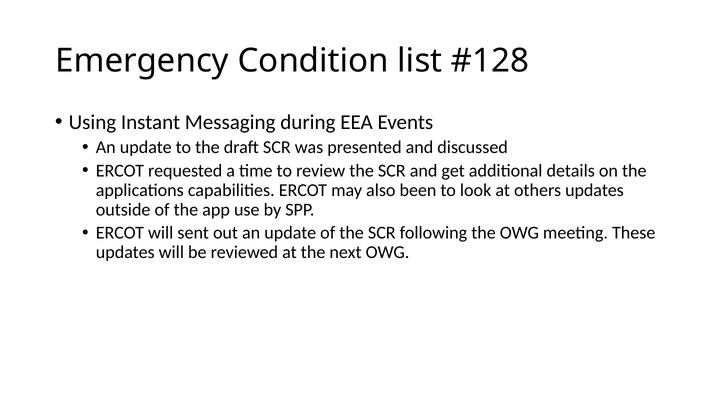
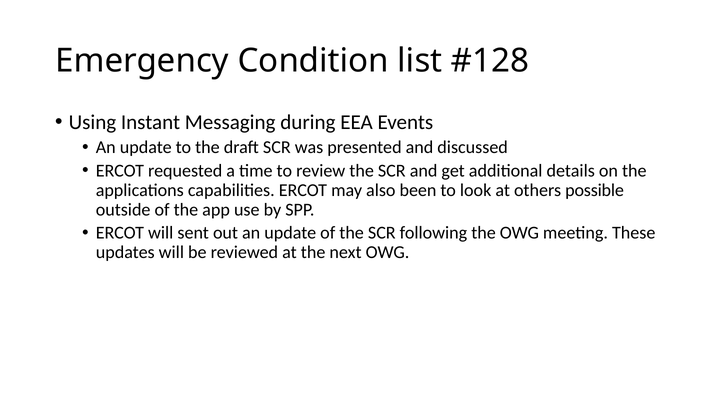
others updates: updates -> possible
